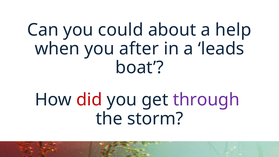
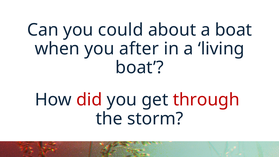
a help: help -> boat
leads: leads -> living
through colour: purple -> red
